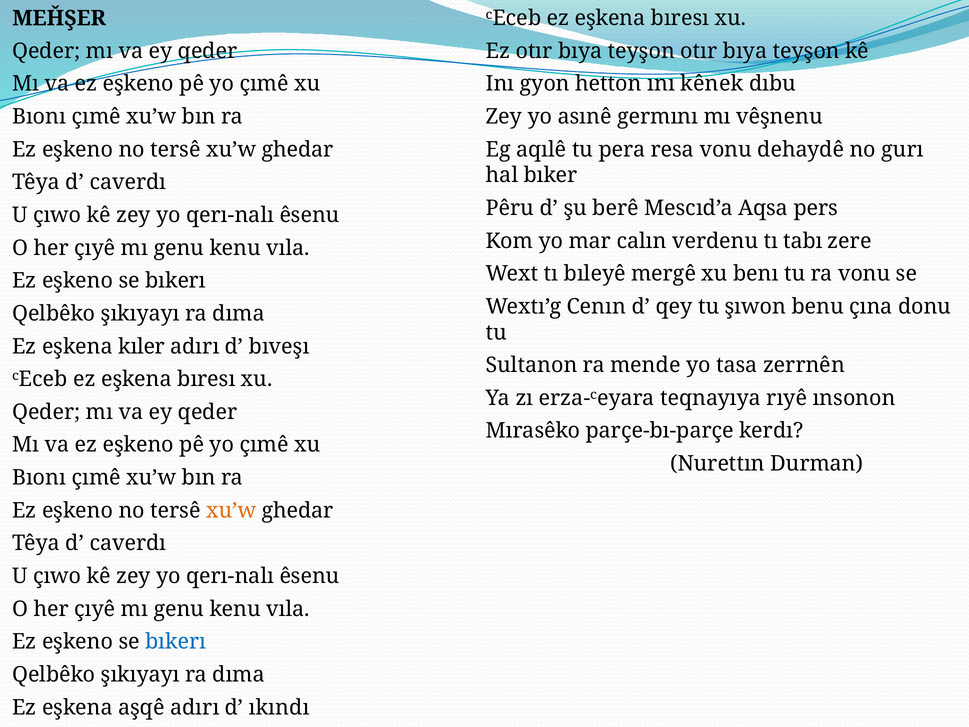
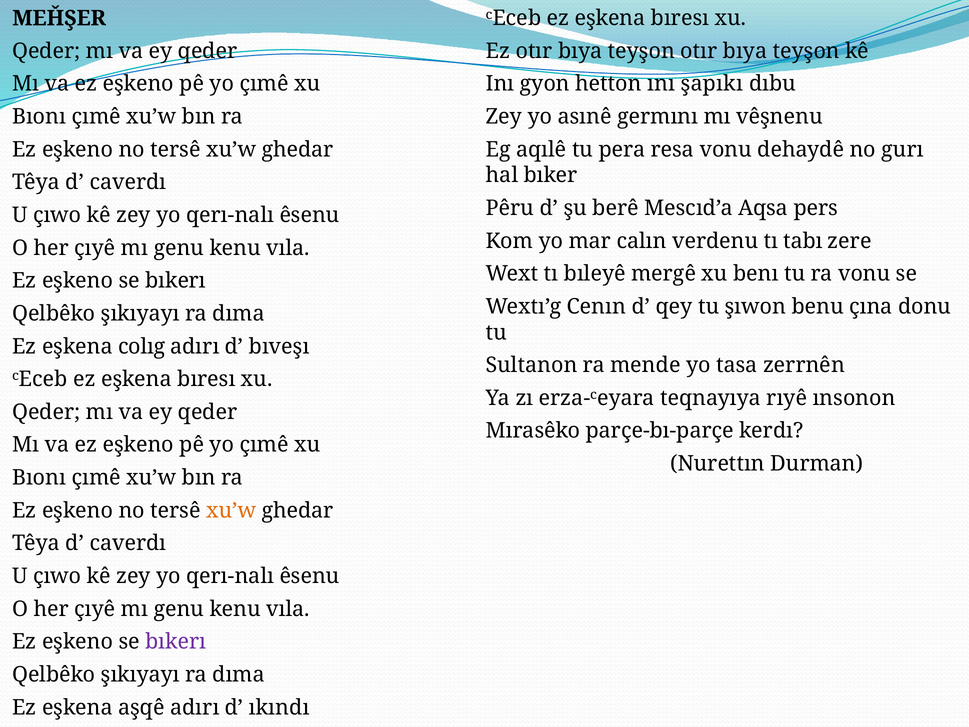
kênek: kênek -> şapıkı
kıler: kıler -> colıg
bıkerı at (176, 642) colour: blue -> purple
